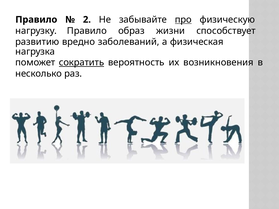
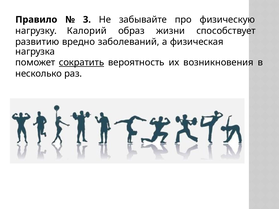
2: 2 -> 3
про underline: present -> none
нагрузку Правило: Правило -> Калорий
